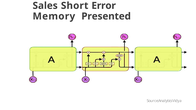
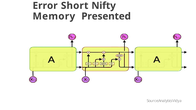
Sales: Sales -> Error
Error: Error -> Nifty
